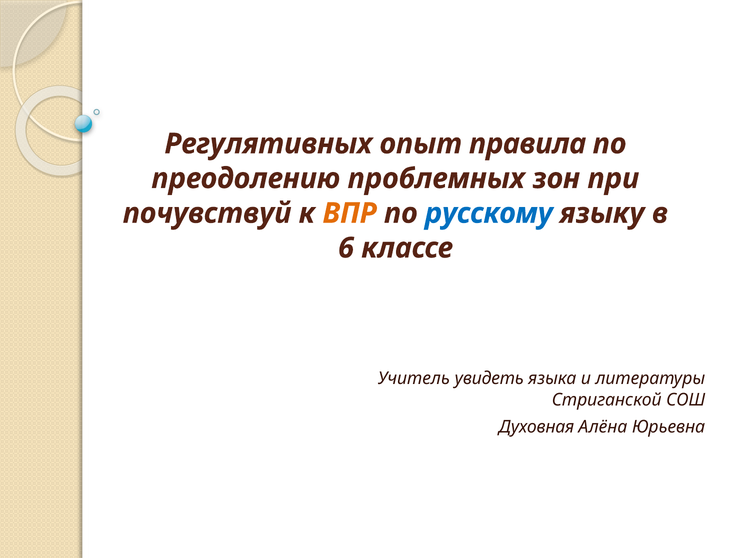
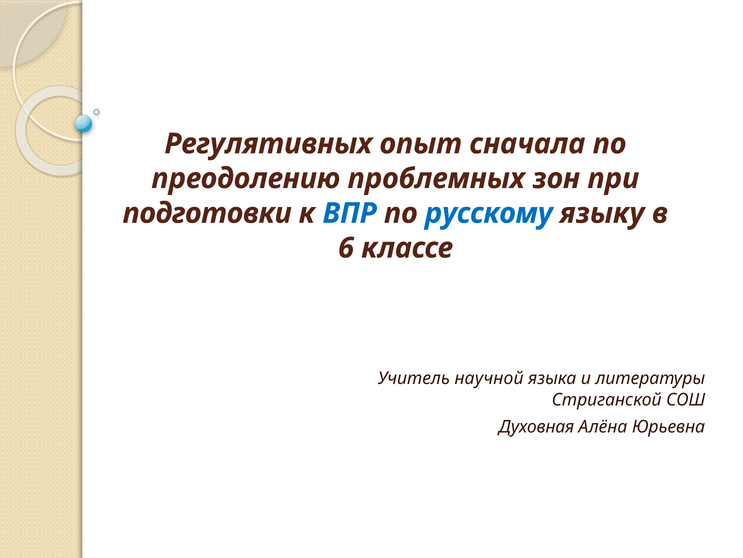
правила: правила -> сначала
почувствуй: почувствуй -> подготовки
ВПР colour: orange -> blue
увидеть: увидеть -> научной
